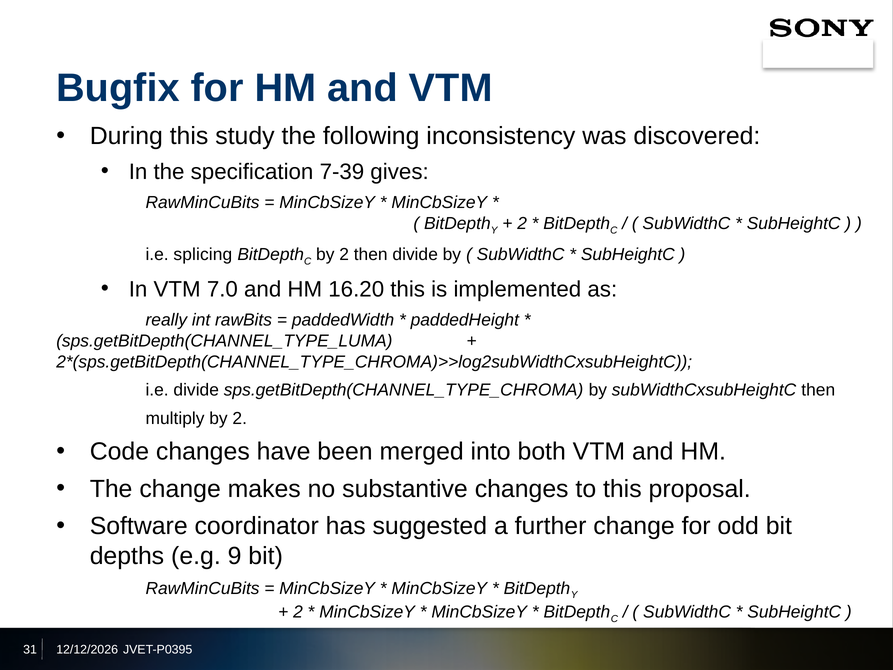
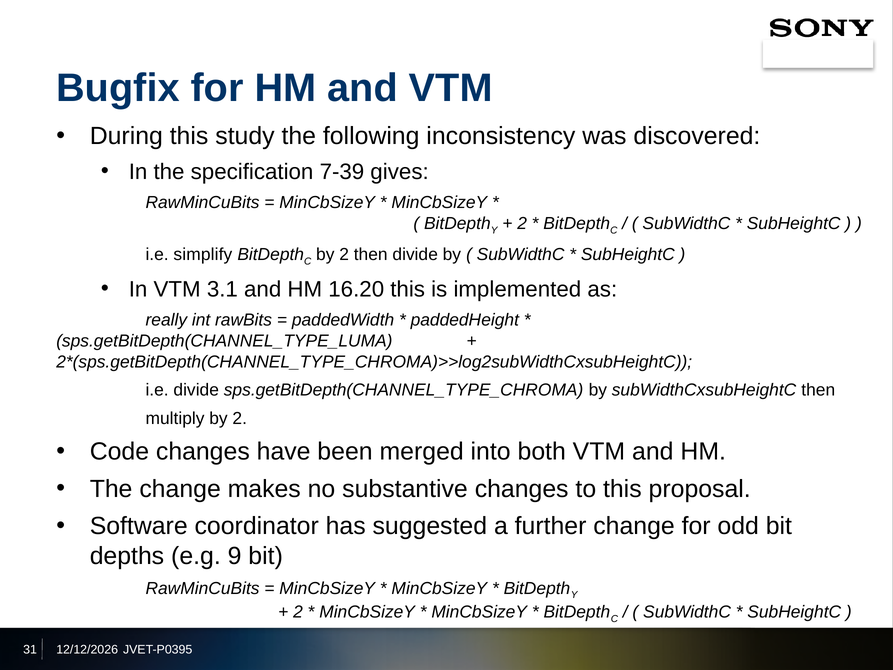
splicing: splicing -> simplify
7.0: 7.0 -> 3.1
